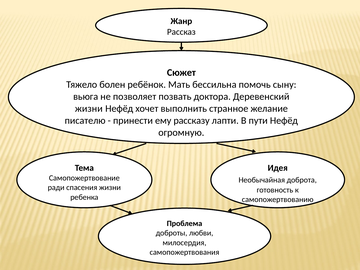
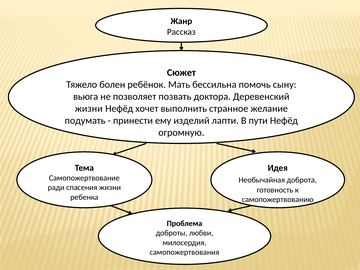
писателю: писателю -> подумать
рассказу: рассказу -> изделий
